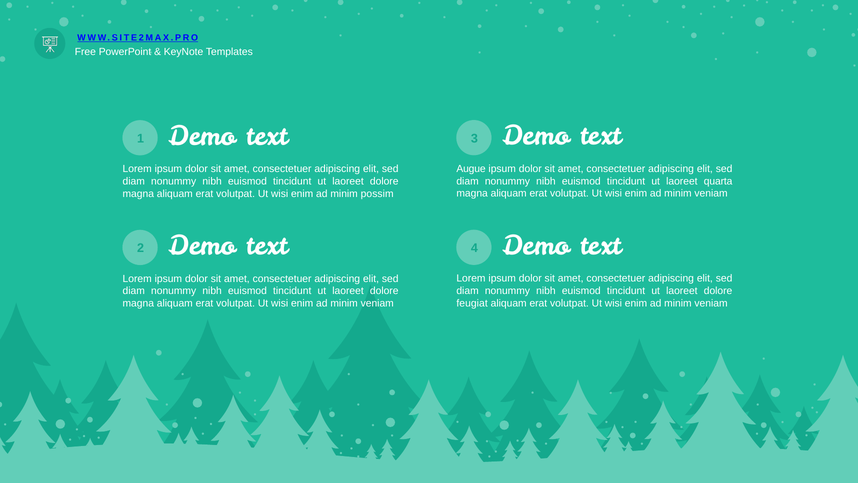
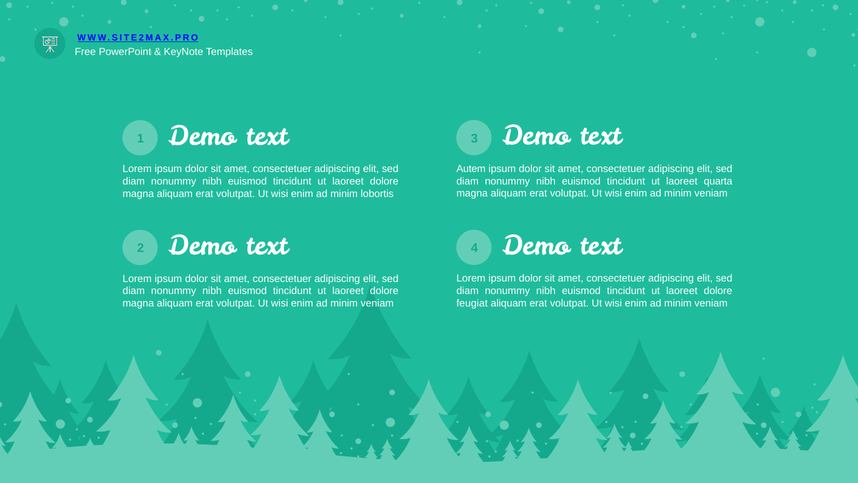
Augue: Augue -> Autem
possim: possim -> lobortis
